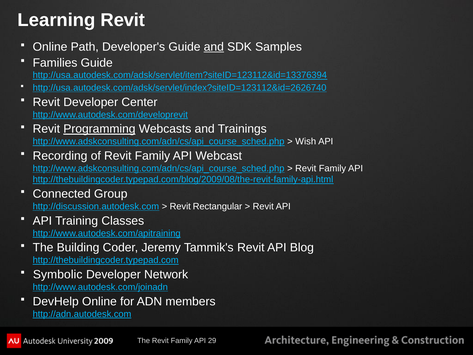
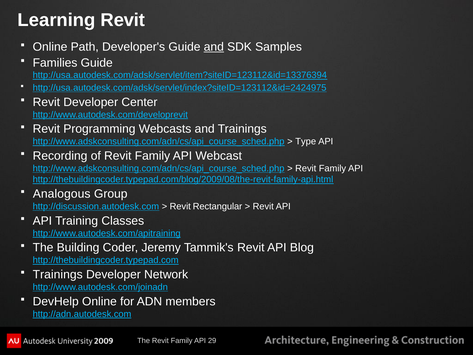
http://usa.autodesk.com/adsk/servlet/index?siteID=123112&id=2626740: http://usa.autodesk.com/adsk/servlet/index?siteID=123112&id=2626740 -> http://usa.autodesk.com/adsk/servlet/index?siteID=123112&id=2424975
Programming underline: present -> none
Wish: Wish -> Type
Connected: Connected -> Analogous
Symbolic at (58, 274): Symbolic -> Trainings
